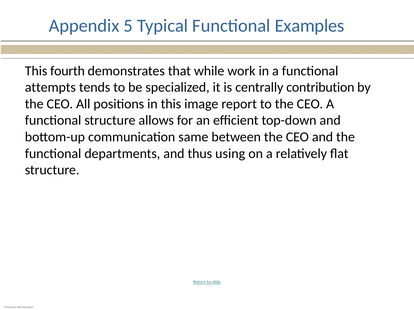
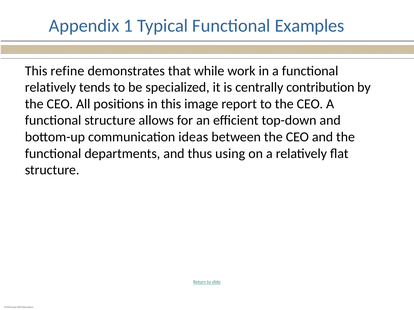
5: 5 -> 1
fourth: fourth -> refine
attempts at (50, 87): attempts -> relatively
same: same -> ideas
